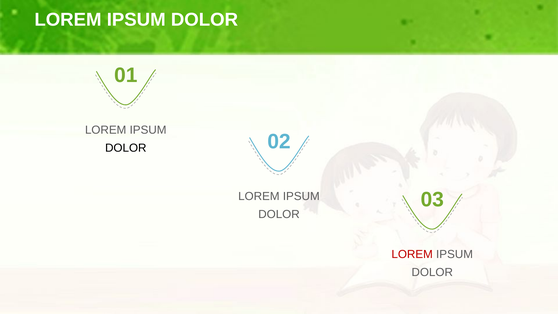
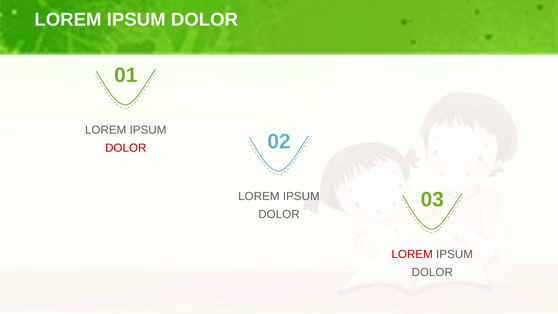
DOLOR at (126, 148) colour: black -> red
